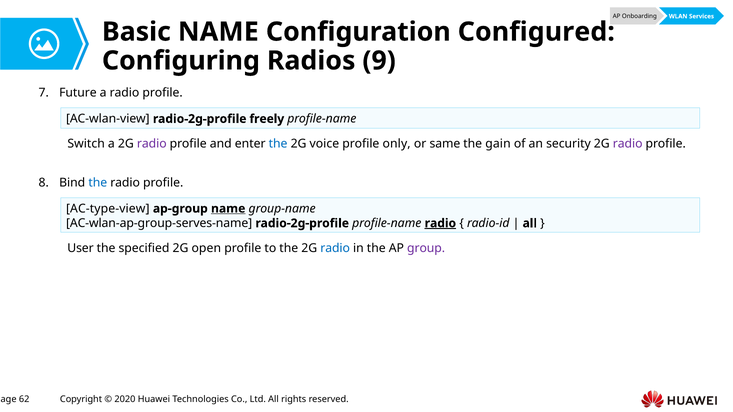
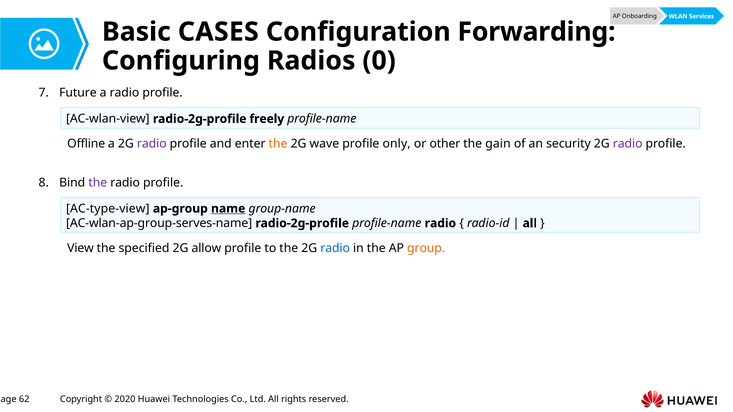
Basic NAME: NAME -> CASES
Configured: Configured -> Forwarding
9: 9 -> 0
Switch: Switch -> Offline
the at (278, 144) colour: blue -> orange
voice: voice -> wave
same: same -> other
the at (98, 183) colour: blue -> purple
radio at (440, 223) underline: present -> none
User: User -> View
open: open -> allow
group colour: purple -> orange
